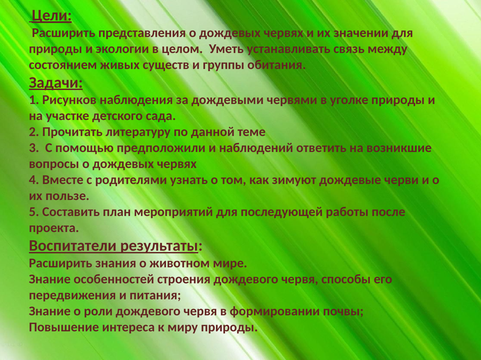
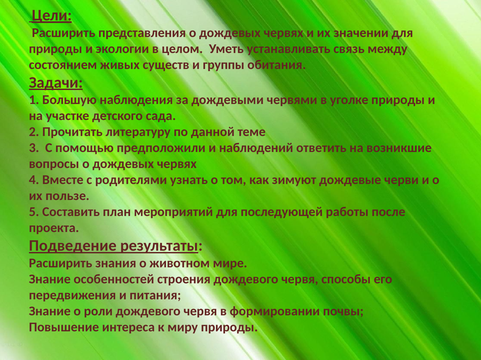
Рисунков: Рисунков -> Большую
Воспитатели: Воспитатели -> Подведение
